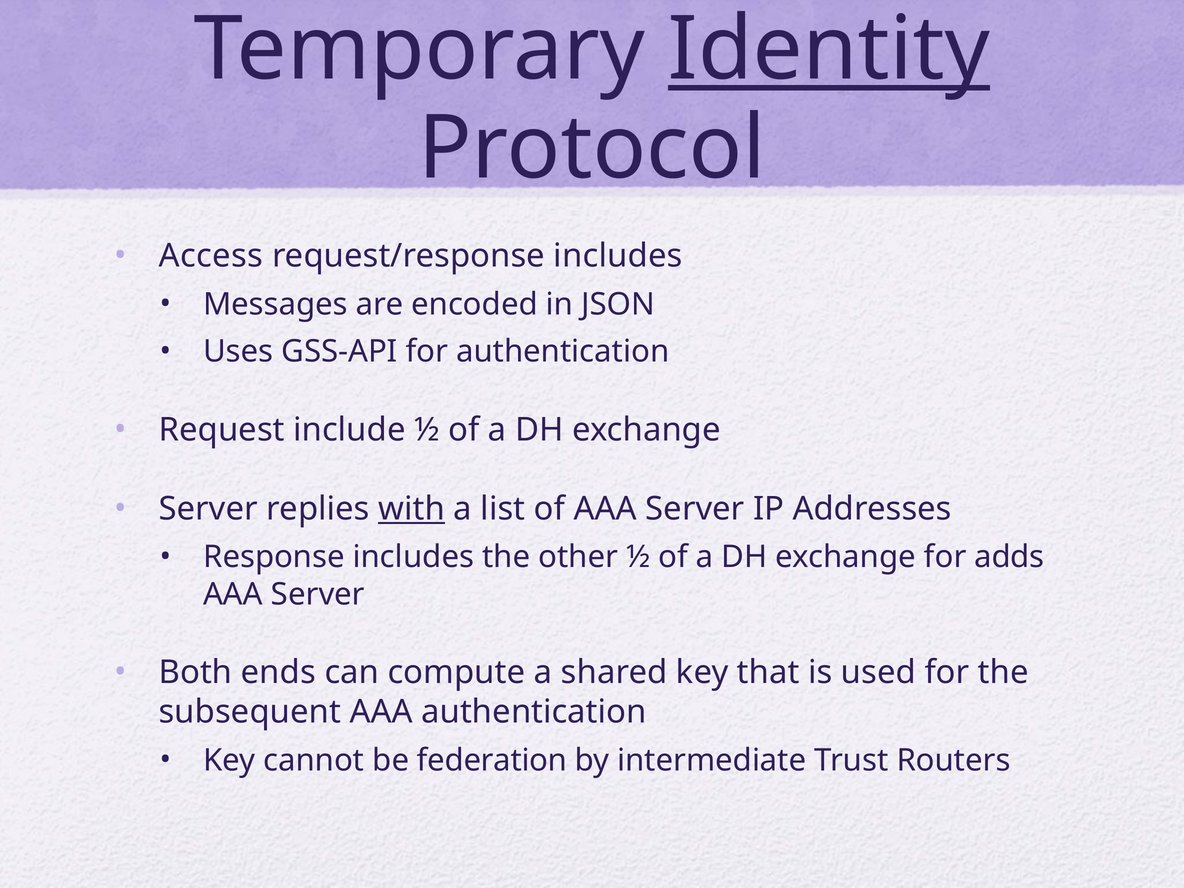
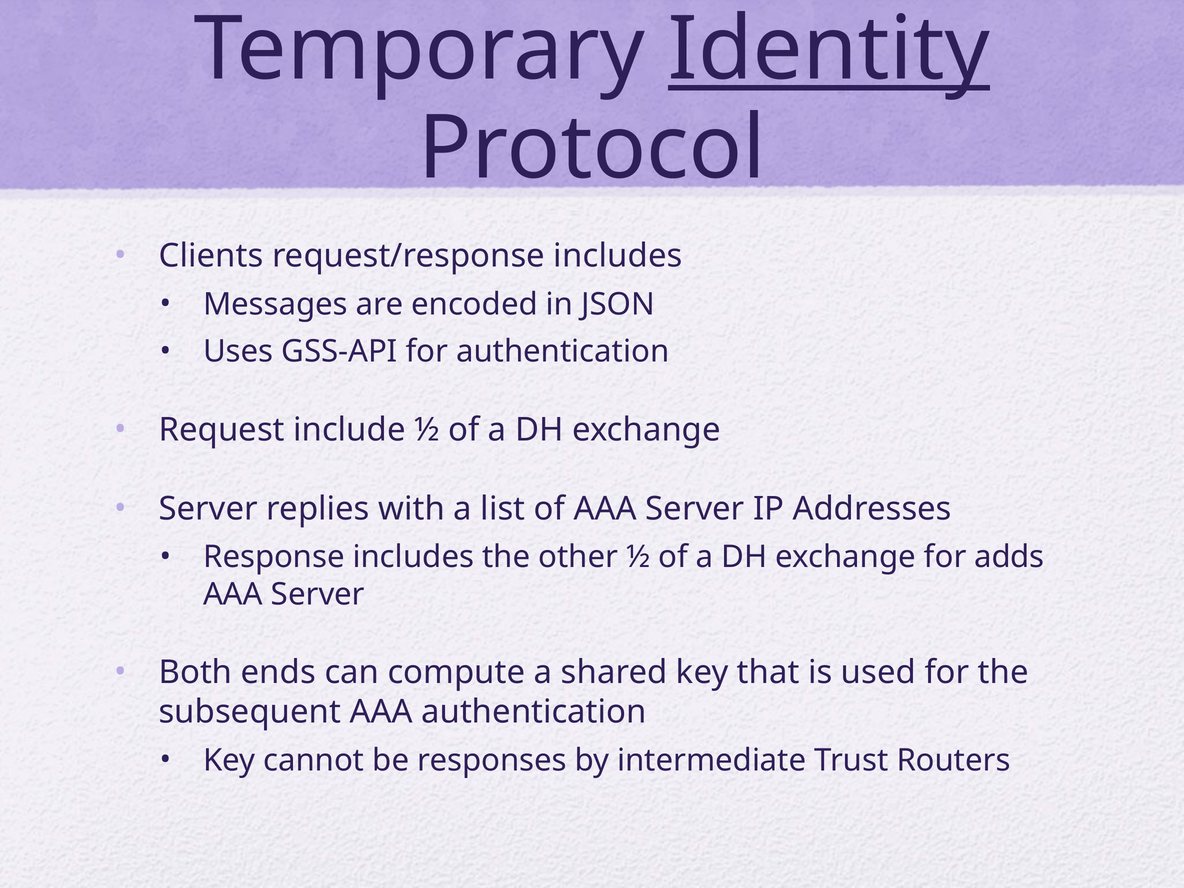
Access: Access -> Clients
with underline: present -> none
federation: federation -> responses
